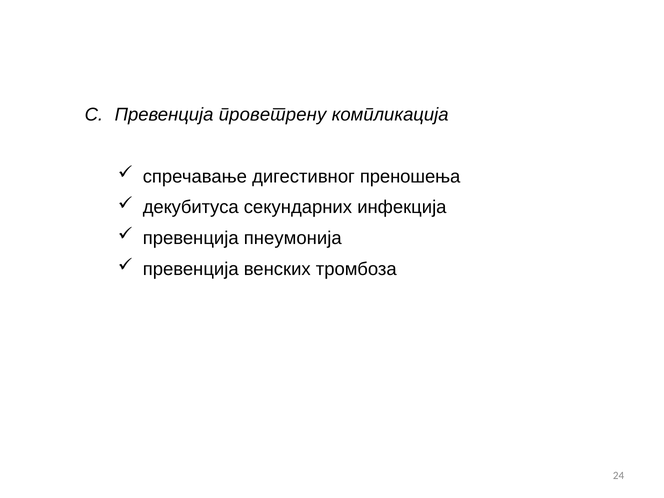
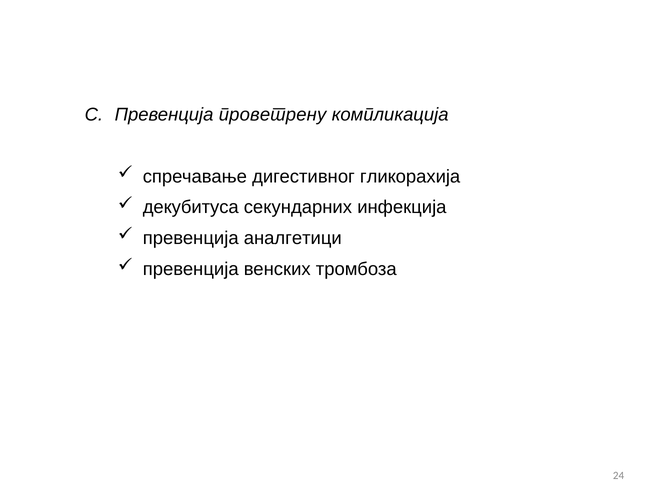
преношења: преношења -> гликорахија
пнеумонија: пнеумонија -> аналгетици
